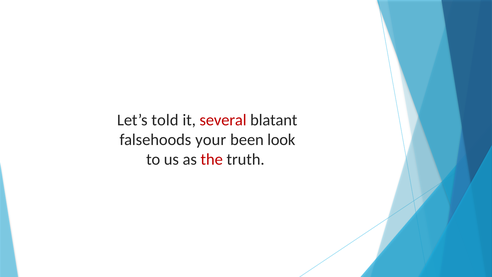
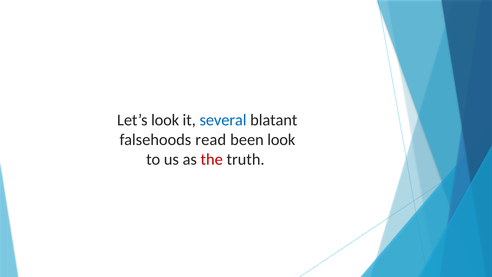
Let’s told: told -> look
several colour: red -> blue
your: your -> read
